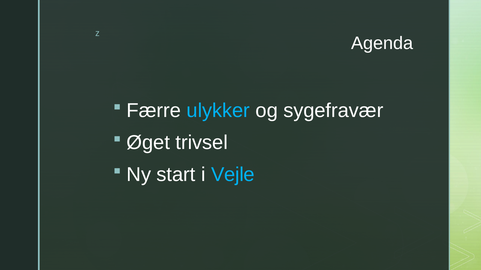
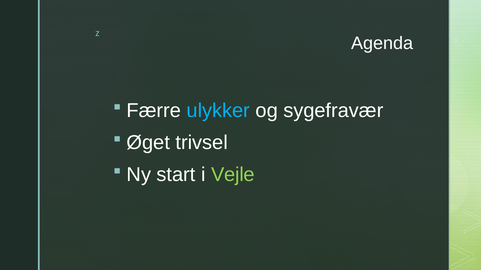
Vejle colour: light blue -> light green
